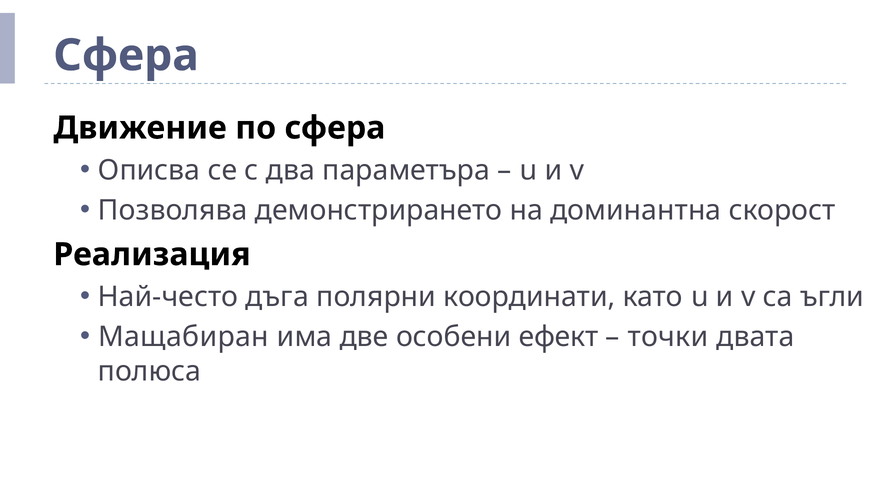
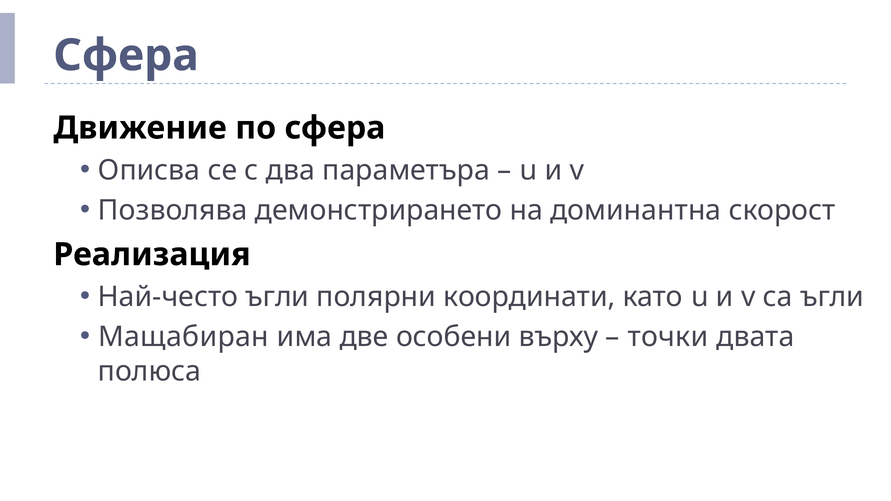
Най-често дъга: дъга -> ъгли
ефект: ефект -> върху
